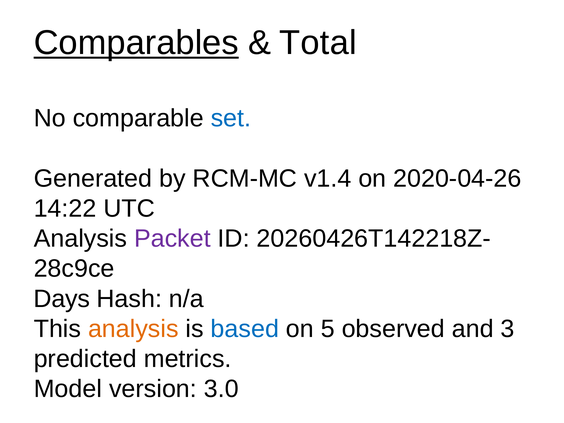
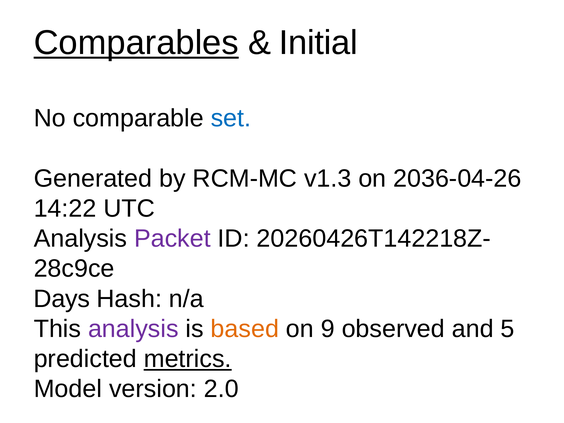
Total: Total -> Initial
v1.4: v1.4 -> v1.3
2020-04-26: 2020-04-26 -> 2036-04-26
analysis at (133, 329) colour: orange -> purple
based colour: blue -> orange
5: 5 -> 9
3: 3 -> 5
metrics underline: none -> present
3.0: 3.0 -> 2.0
